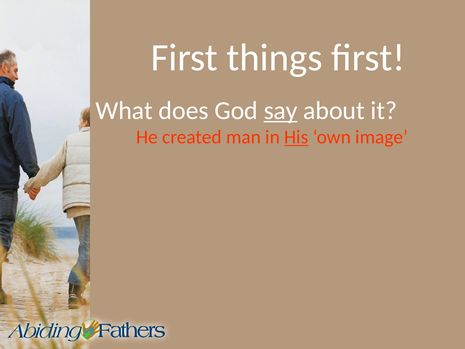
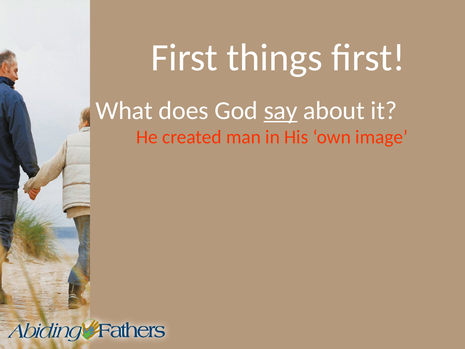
His underline: present -> none
